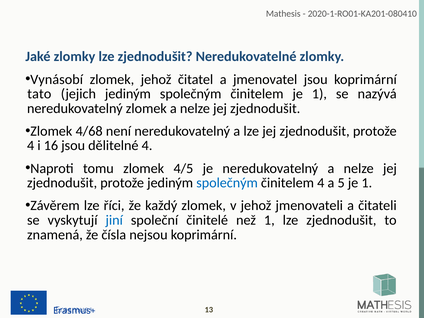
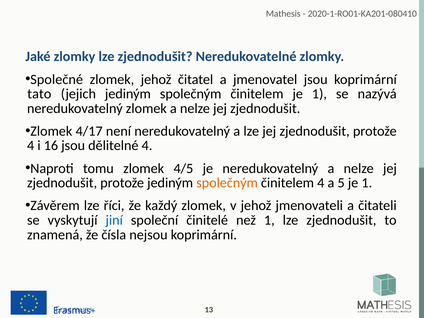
Vynásobí: Vynásobí -> Společné
4/68: 4/68 -> 4/17
společným at (227, 183) colour: blue -> orange
